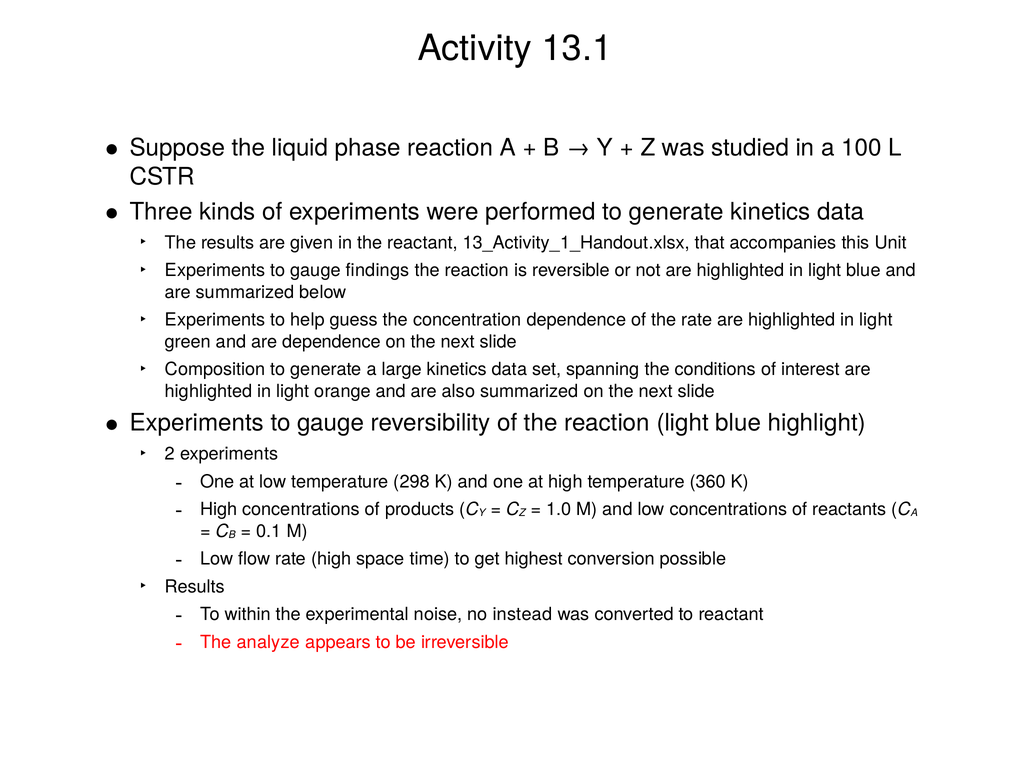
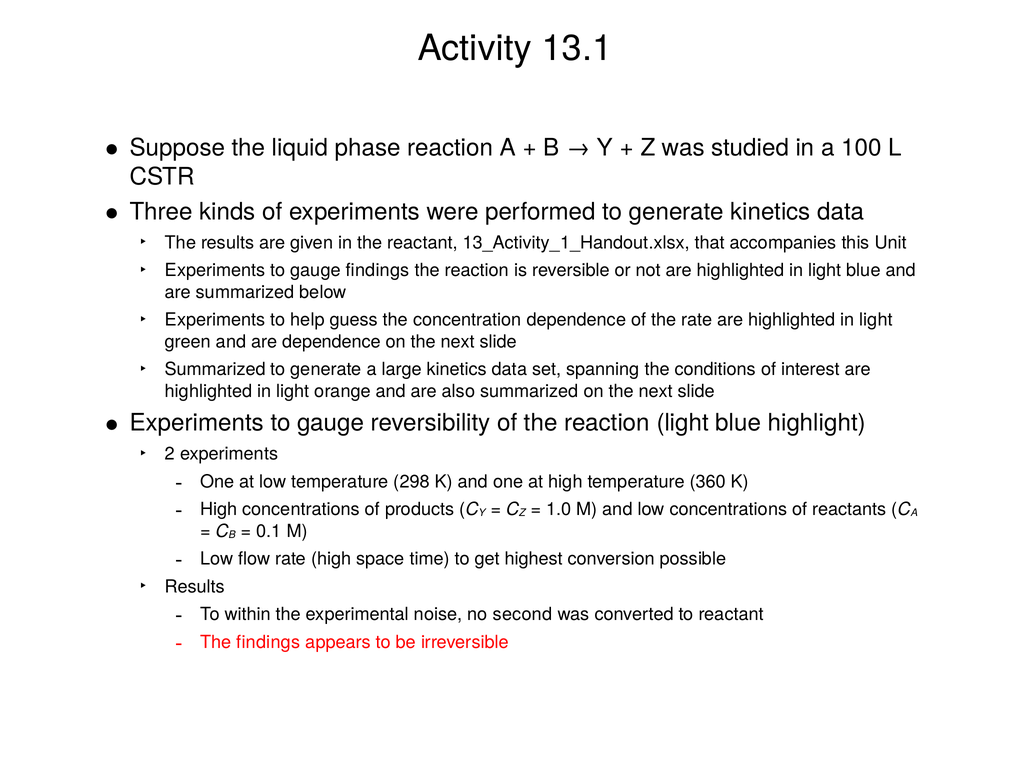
Composition at (215, 370): Composition -> Summarized
instead: instead -> second
The analyze: analyze -> findings
